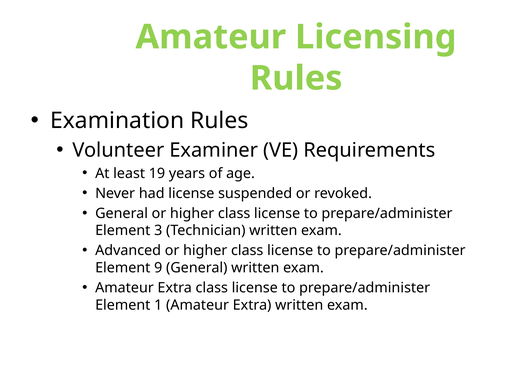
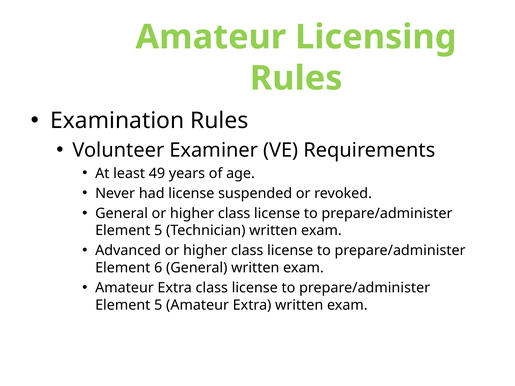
19: 19 -> 49
3 at (158, 231): 3 -> 5
9: 9 -> 6
1 at (158, 305): 1 -> 5
